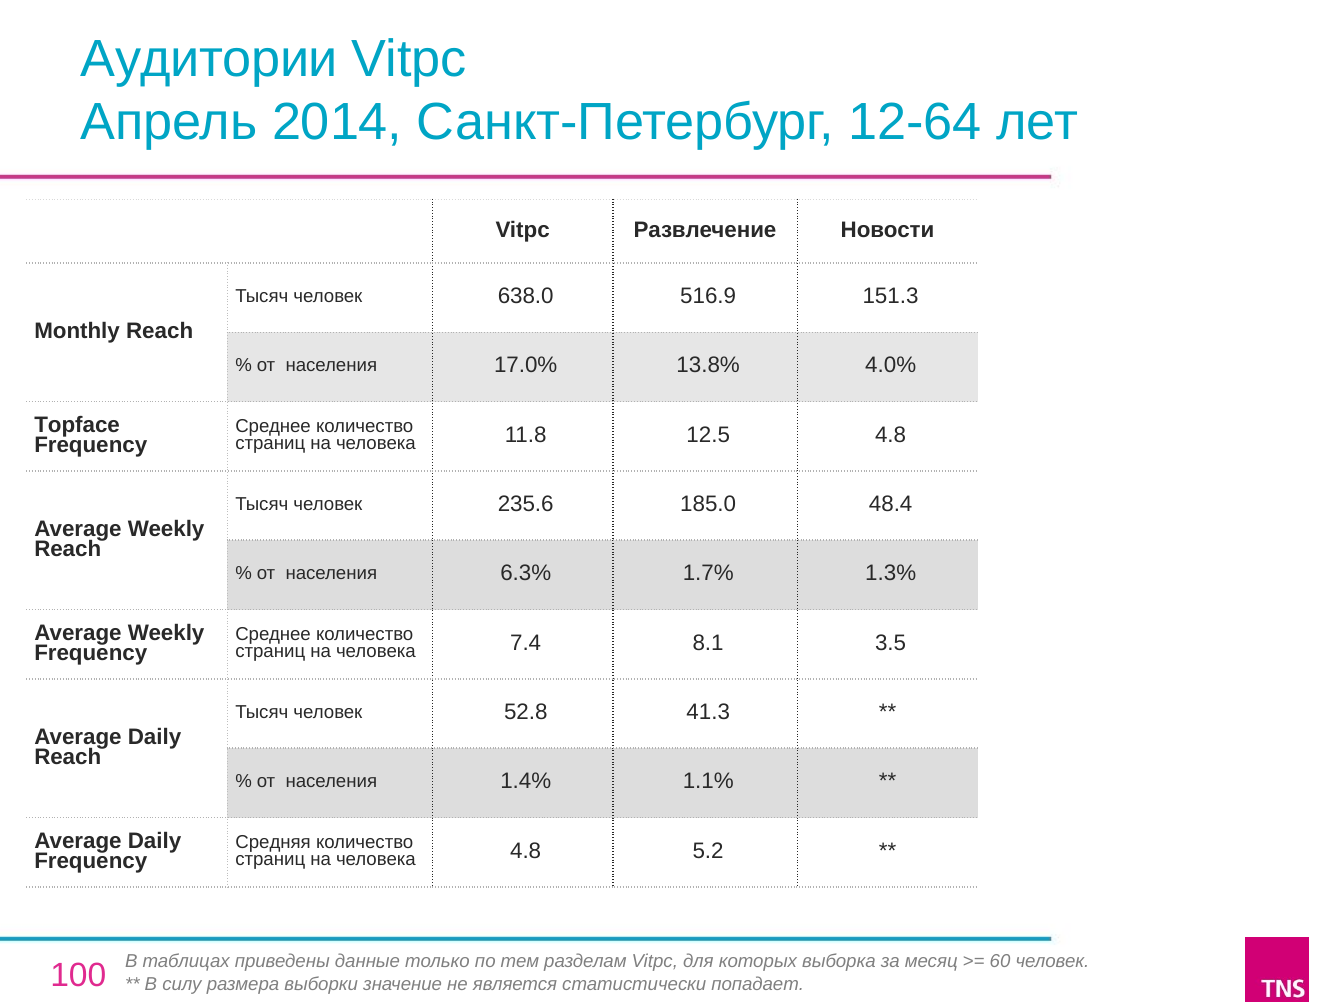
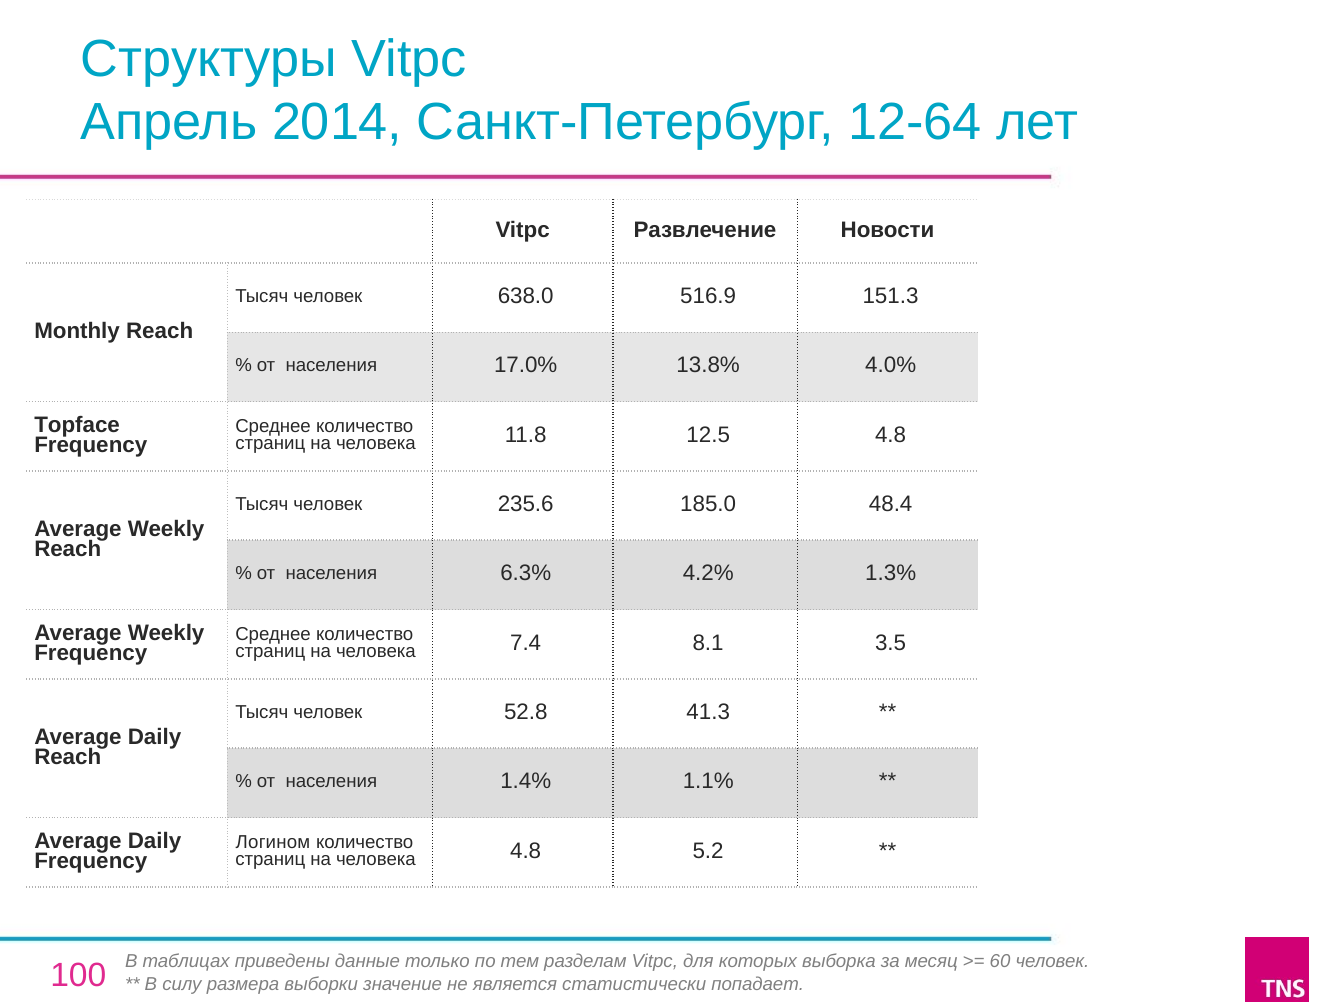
Аудитории: Аудитории -> Структуры
1.7%: 1.7% -> 4.2%
Средняя: Средняя -> Логином
